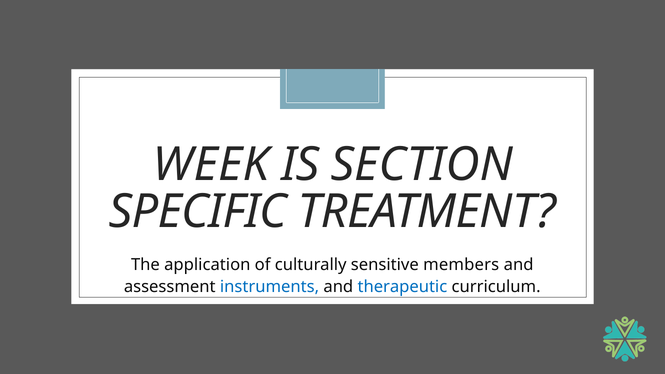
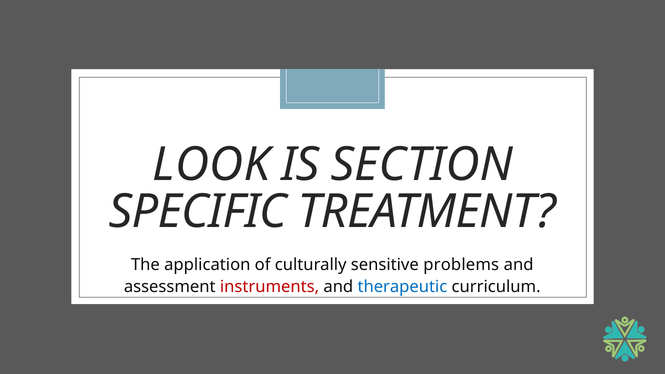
WEEK: WEEK -> LOOK
members: members -> problems
instruments colour: blue -> red
